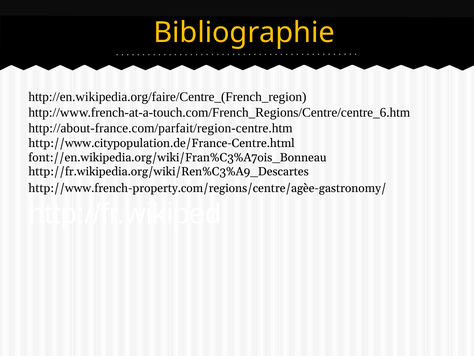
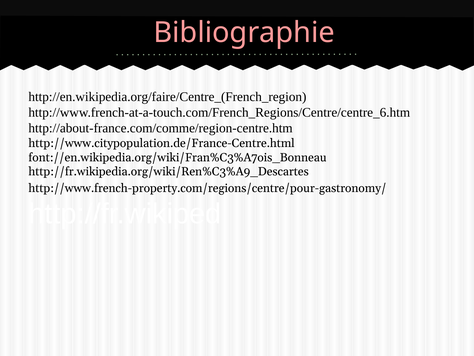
Bibliographie colour: yellow -> pink
http://about-france.com/parfait/region-centre.htm: http://about-france.com/parfait/region-centre.htm -> http://about-france.com/comme/region-centre.htm
http://www.french-property.com/regions/centre/agèe-gastronomy/: http://www.french-property.com/regions/centre/agèe-gastronomy/ -> http://www.french-property.com/regions/centre/pour-gastronomy/
